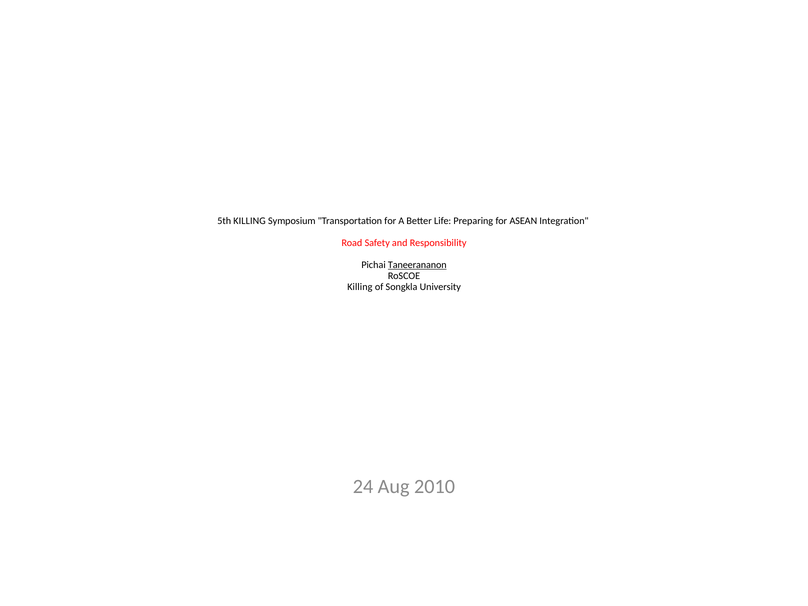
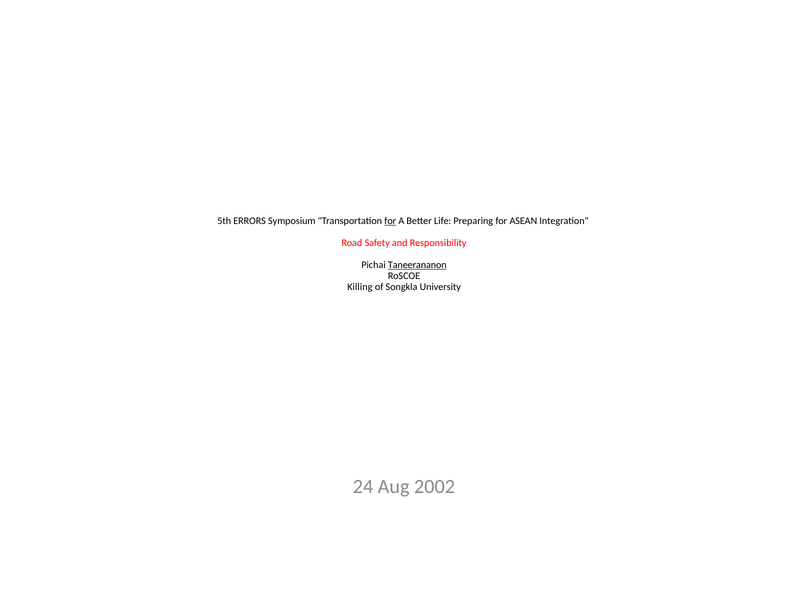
5th KILLING: KILLING -> ERRORS
for at (390, 221) underline: none -> present
2010: 2010 -> 2002
